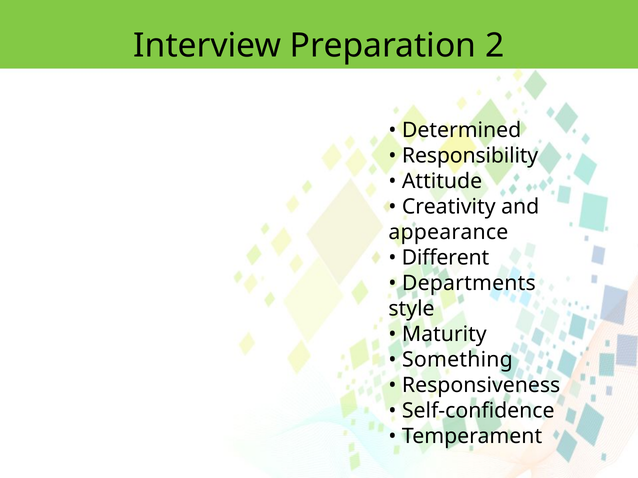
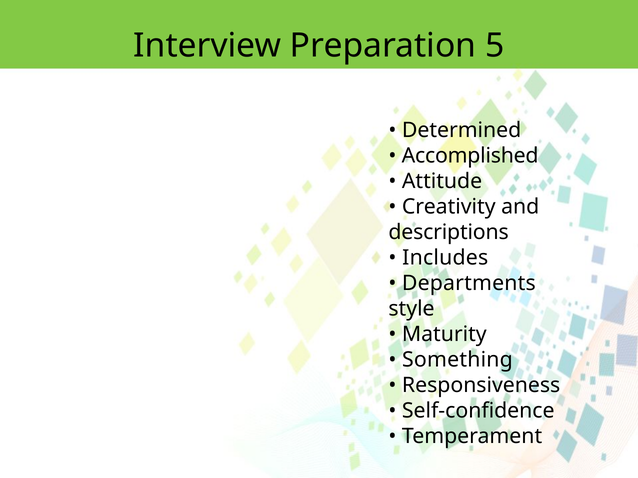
2: 2 -> 5
Responsibility: Responsibility -> Accomplished
appearance: appearance -> descriptions
Different: Different -> Includes
